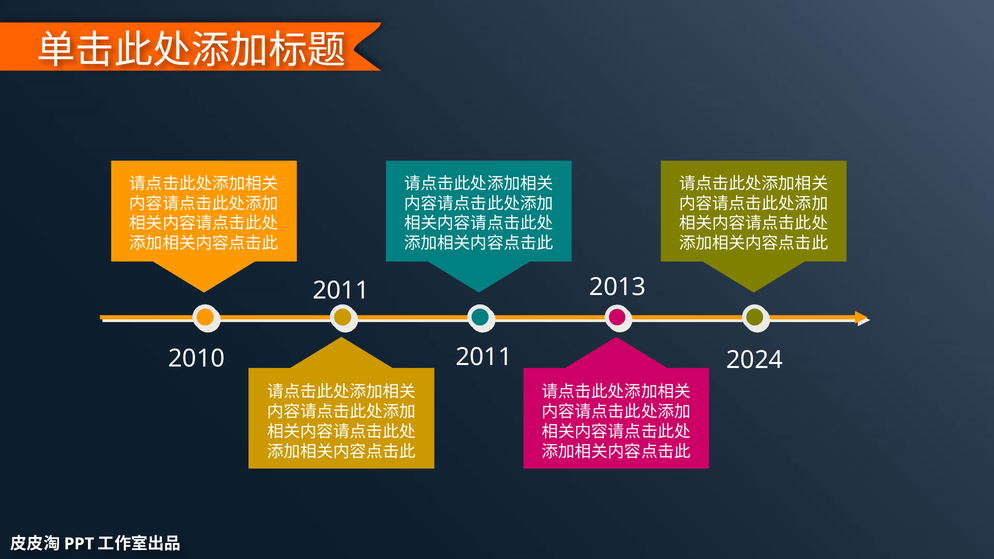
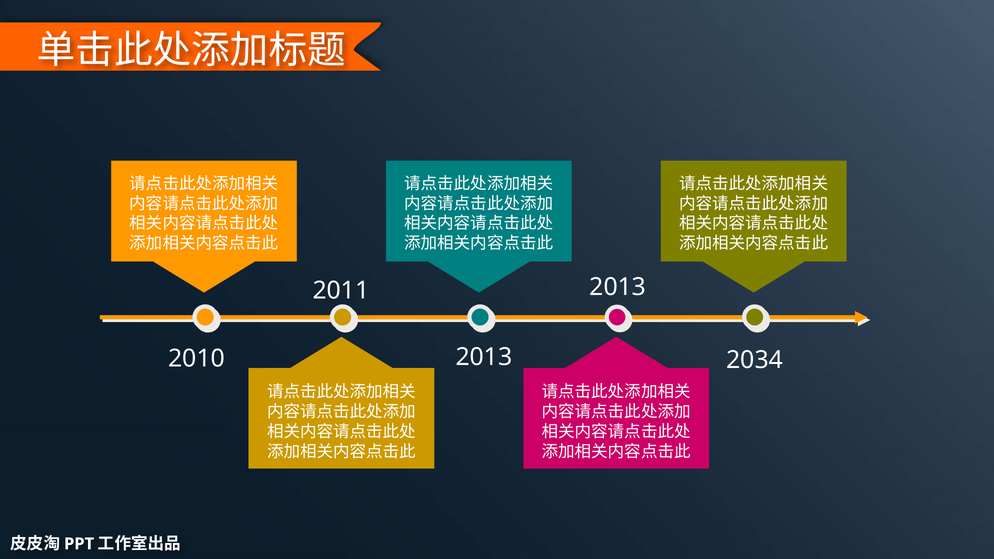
2011 at (484, 357): 2011 -> 2013
2024: 2024 -> 2034
